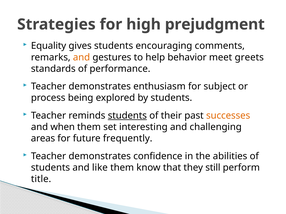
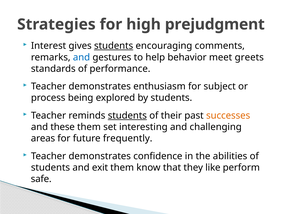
Equality: Equality -> Interest
students at (114, 46) underline: none -> present
and at (81, 57) colour: orange -> blue
when: when -> these
like: like -> exit
still: still -> like
title: title -> safe
